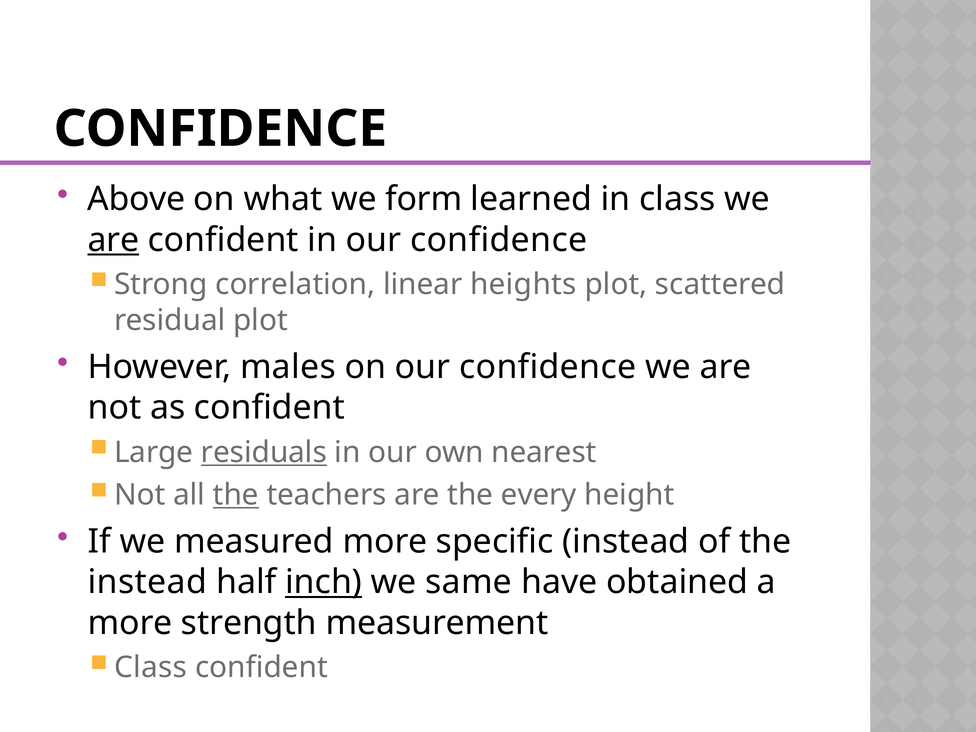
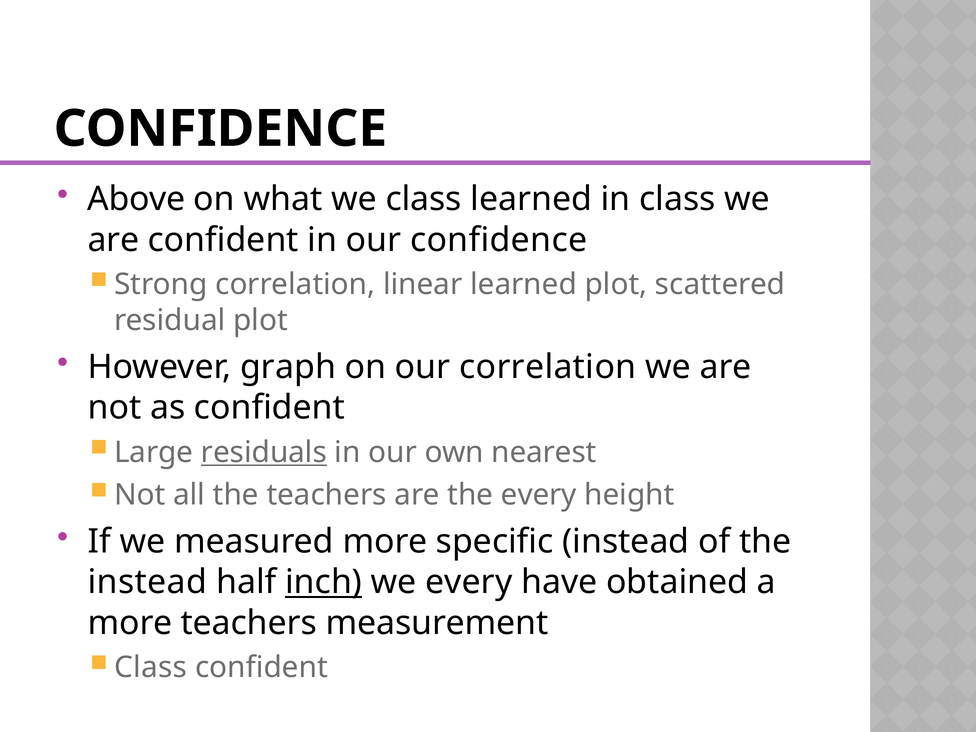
we form: form -> class
are at (113, 240) underline: present -> none
linear heights: heights -> learned
males: males -> graph
on our confidence: confidence -> correlation
the at (236, 495) underline: present -> none
we same: same -> every
more strength: strength -> teachers
